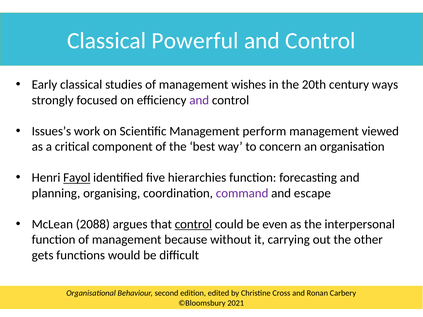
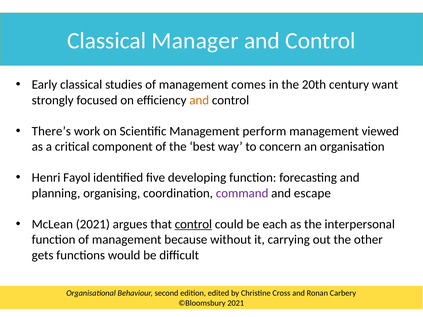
Powerful: Powerful -> Manager
wishes: wishes -> comes
ways: ways -> want
and at (199, 100) colour: purple -> orange
Issues’s: Issues’s -> There’s
Fayol underline: present -> none
hierarchies: hierarchies -> developing
McLean 2088: 2088 -> 2021
even: even -> each
